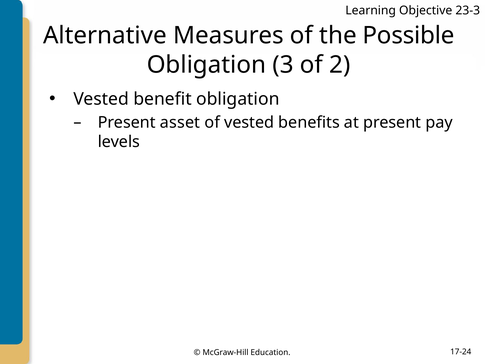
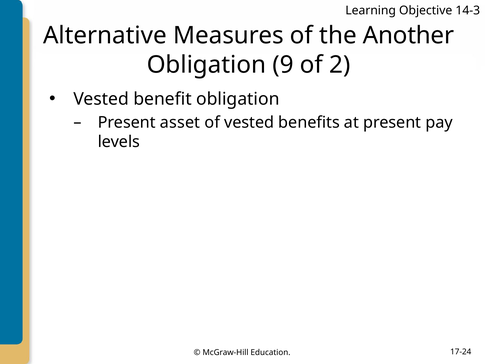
23-3: 23-3 -> 14-3
Possible: Possible -> Another
3: 3 -> 9
